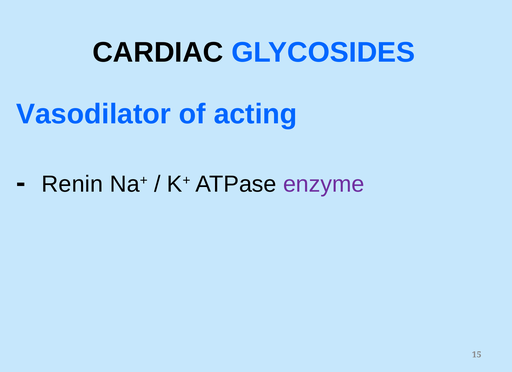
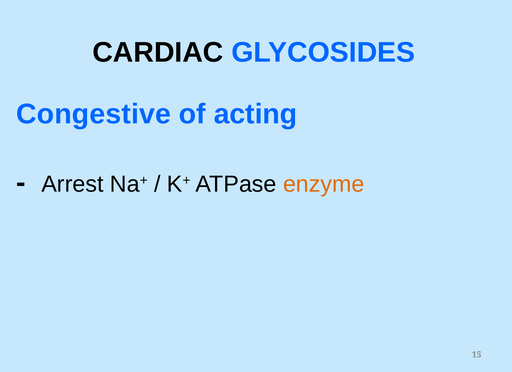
Vasodilator: Vasodilator -> Congestive
Renin: Renin -> Arrest
enzyme colour: purple -> orange
